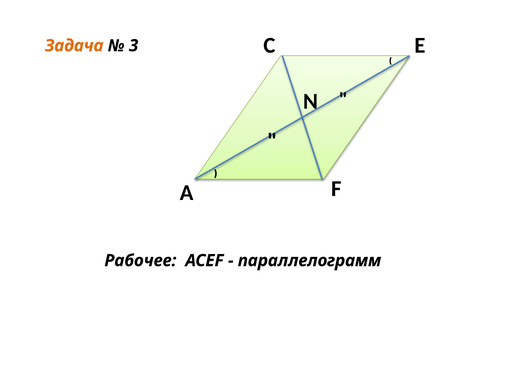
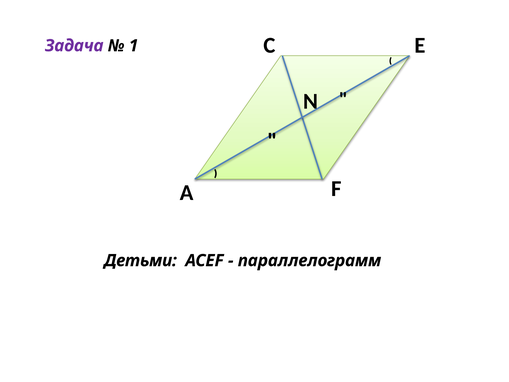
Задача colour: orange -> purple
3: 3 -> 1
Рабочее: Рабочее -> Детьми
